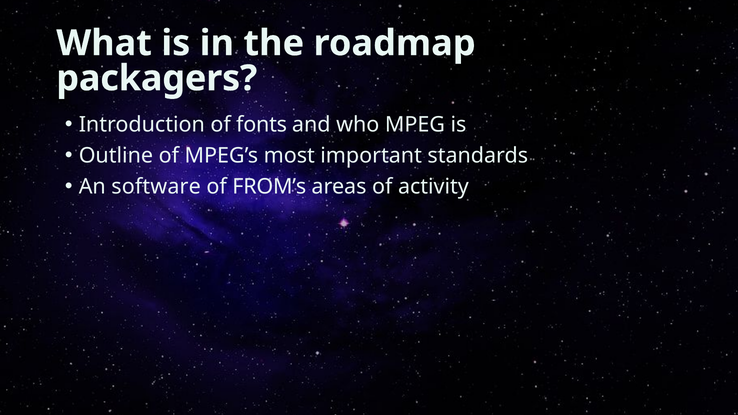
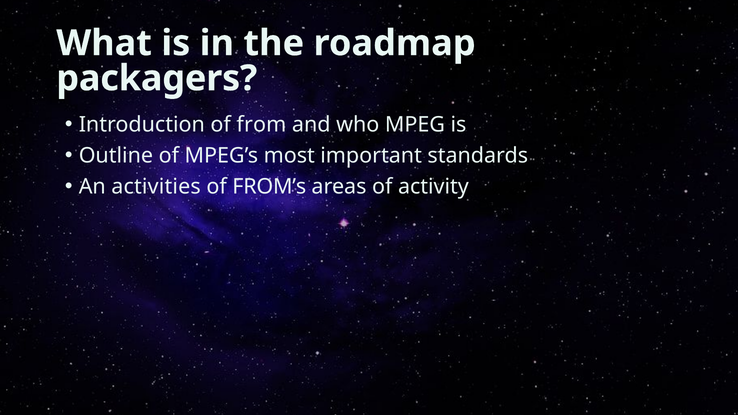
fonts: fonts -> from
software: software -> activities
